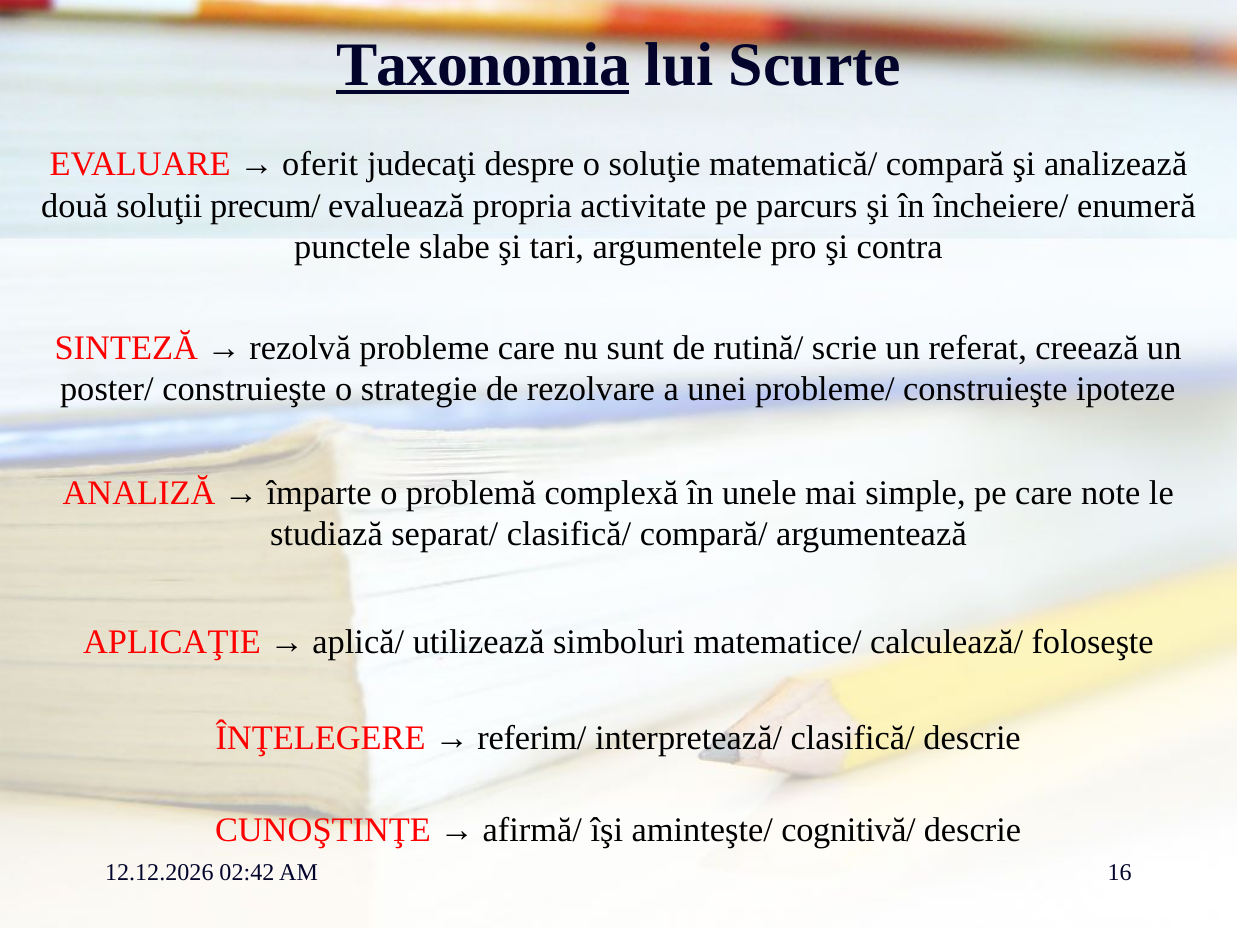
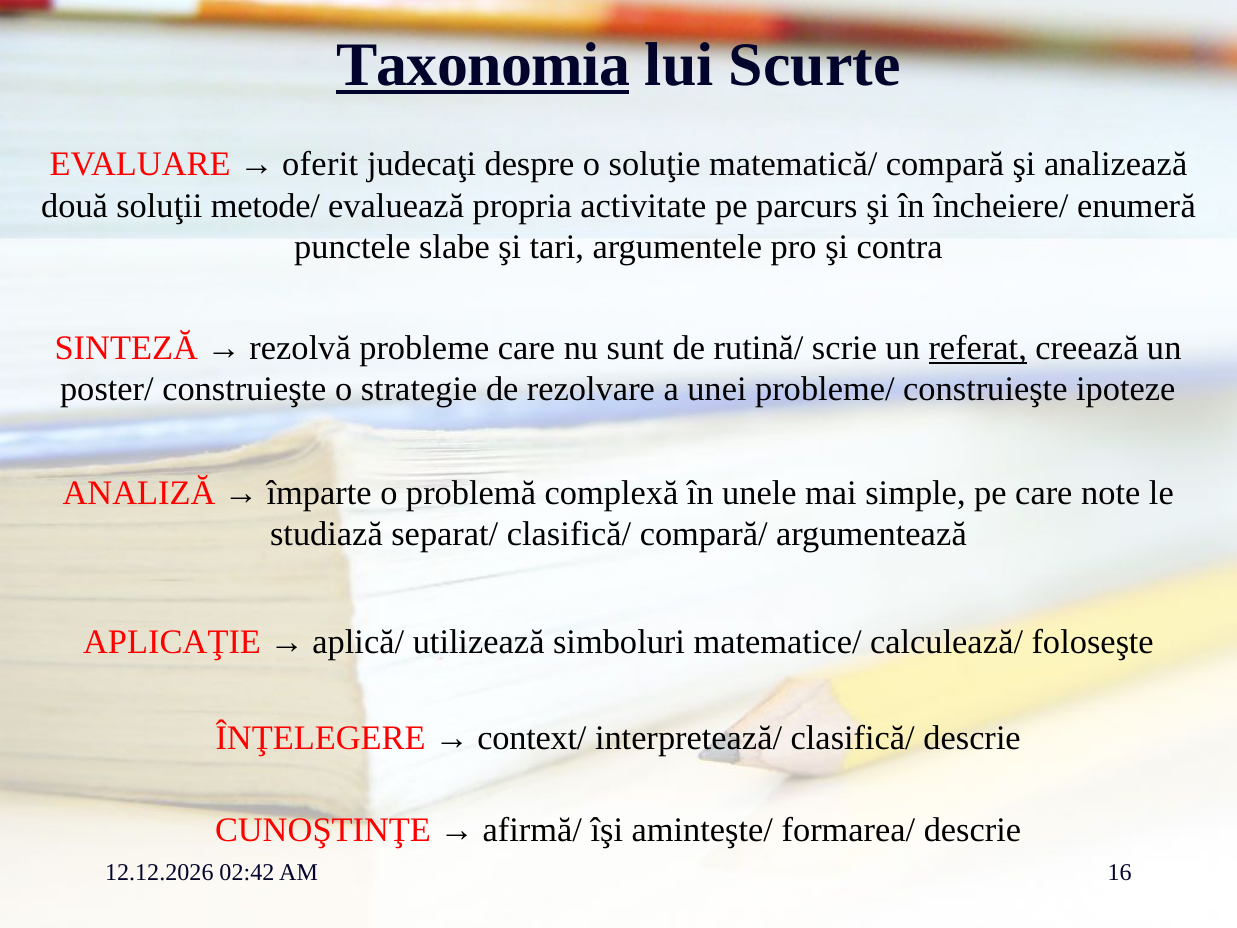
precum/: precum/ -> metode/
referat underline: none -> present
referim/: referim/ -> context/
cognitivă/: cognitivă/ -> formarea/
